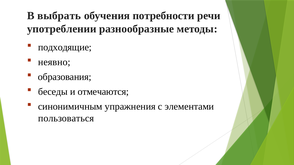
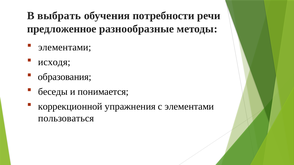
употреблении: употреблении -> предложенное
подходящие at (65, 47): подходящие -> элементами
неявно: неявно -> исходя
отмечаются: отмечаются -> понимается
синонимичным: синонимичным -> коррекционной
